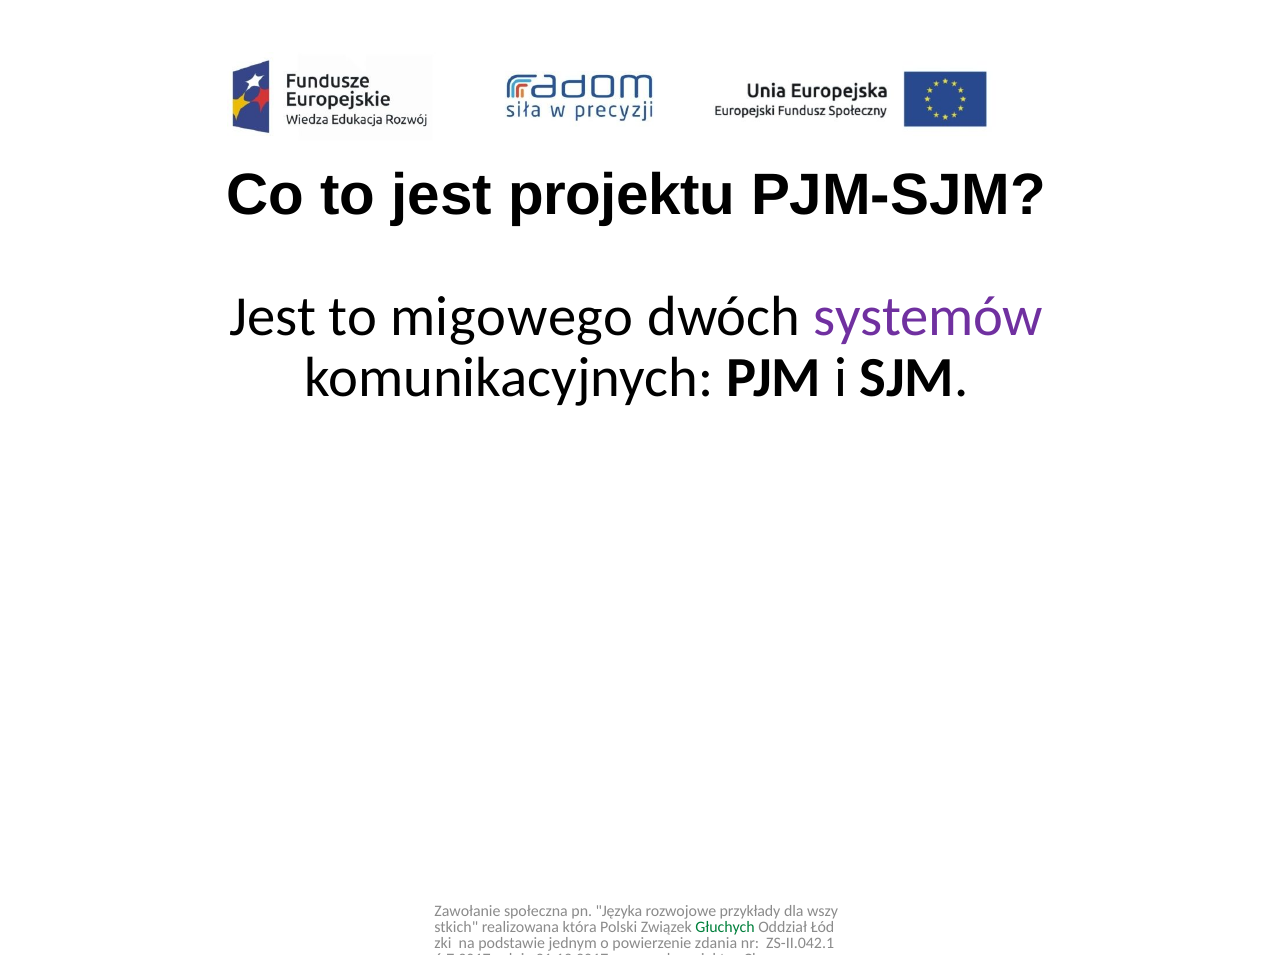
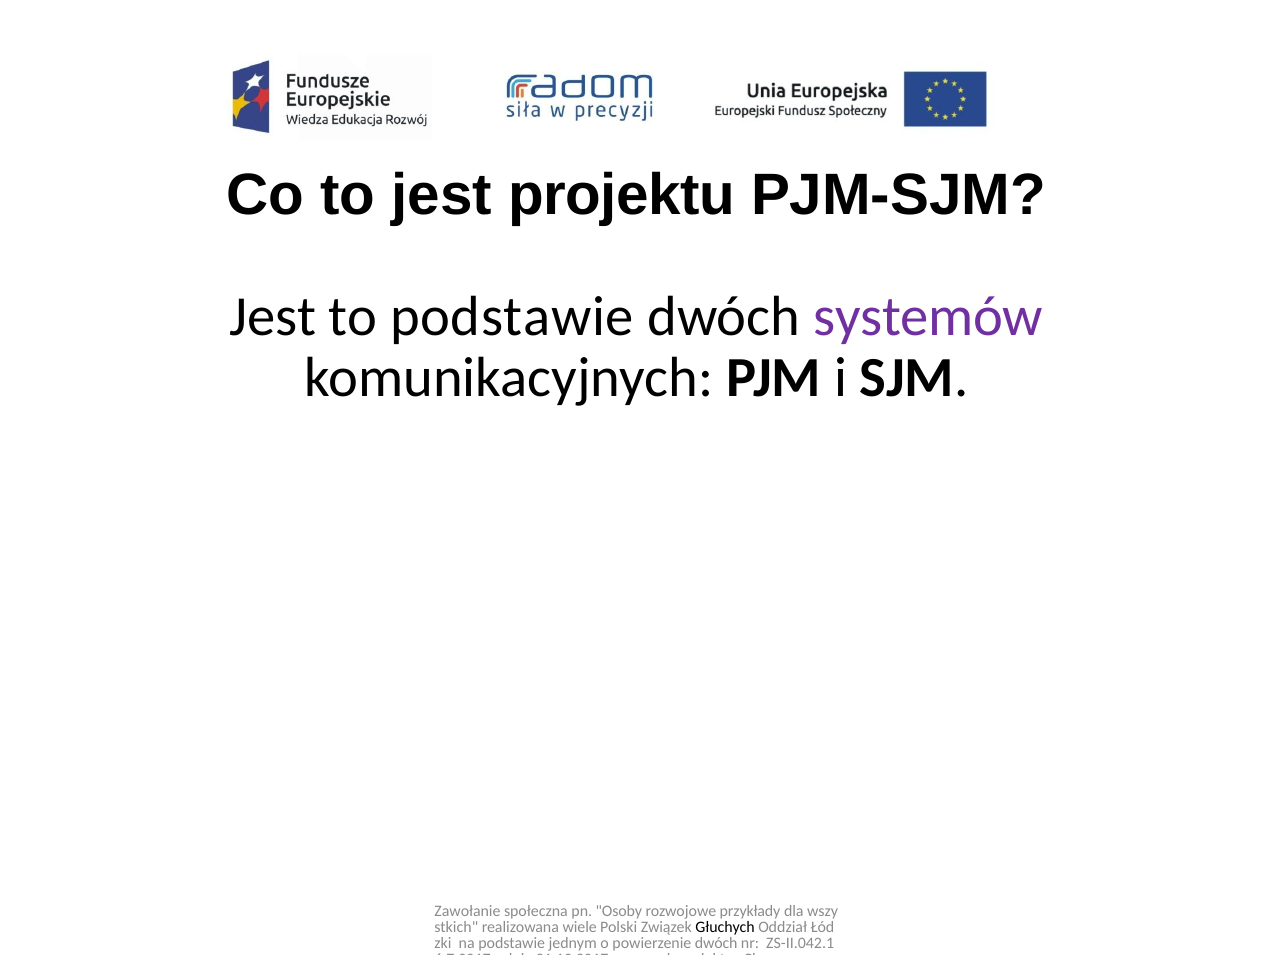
to migowego: migowego -> podstawie
Języka: Języka -> Osoby
która: która -> wiele
Głuchych colour: green -> black
powierzenie zdania: zdania -> dwóch
